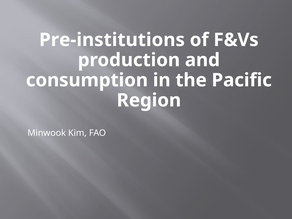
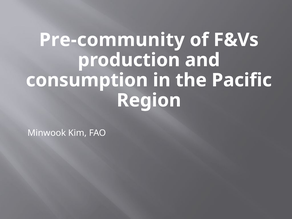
Pre-institutions: Pre-institutions -> Pre-community
